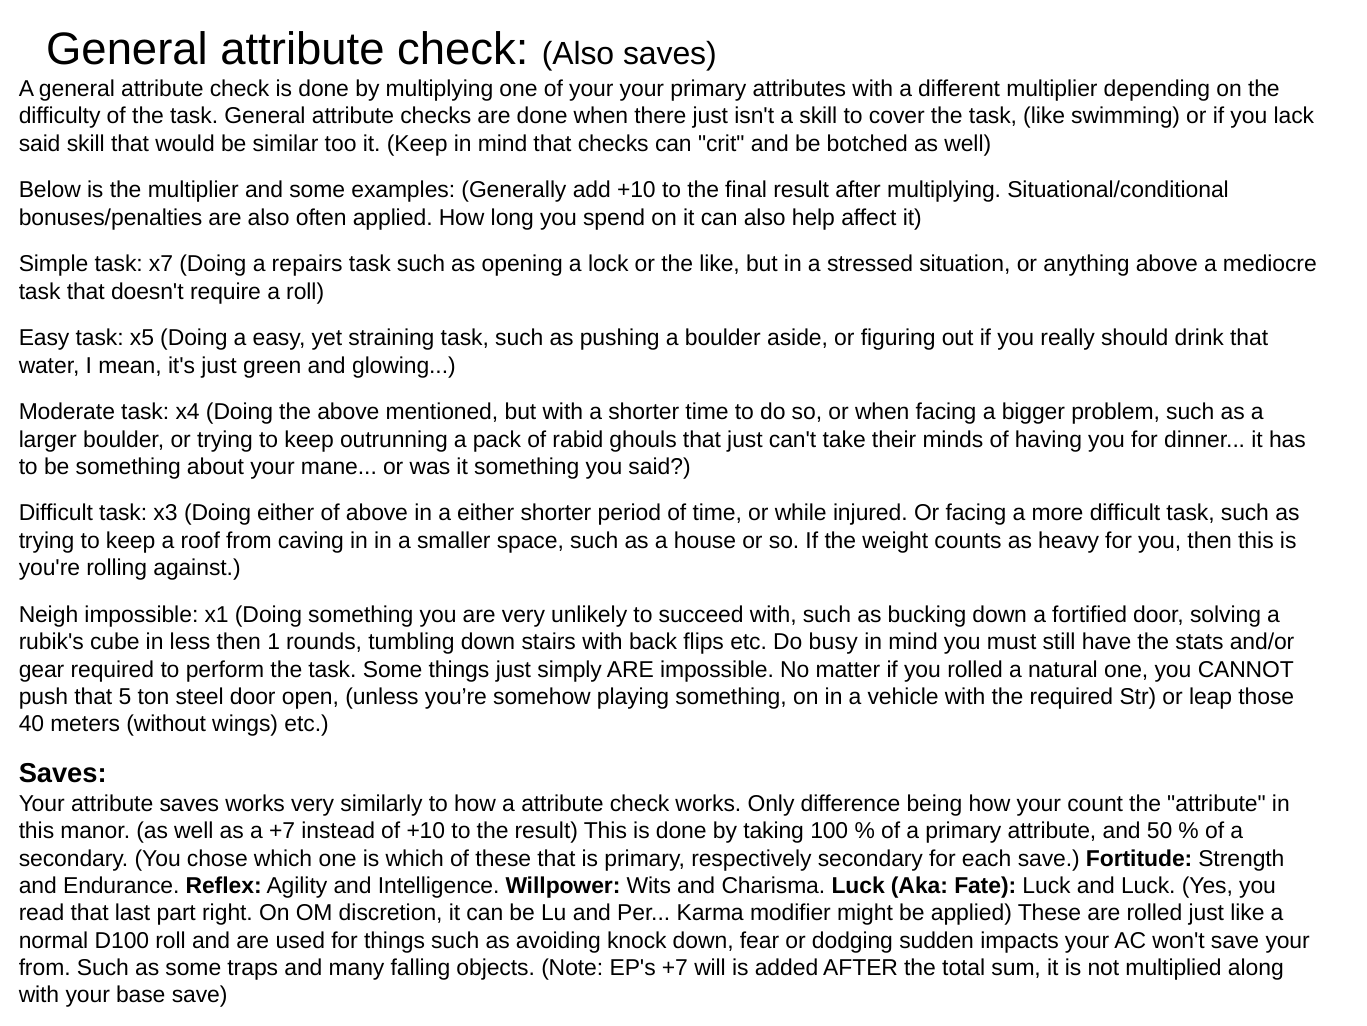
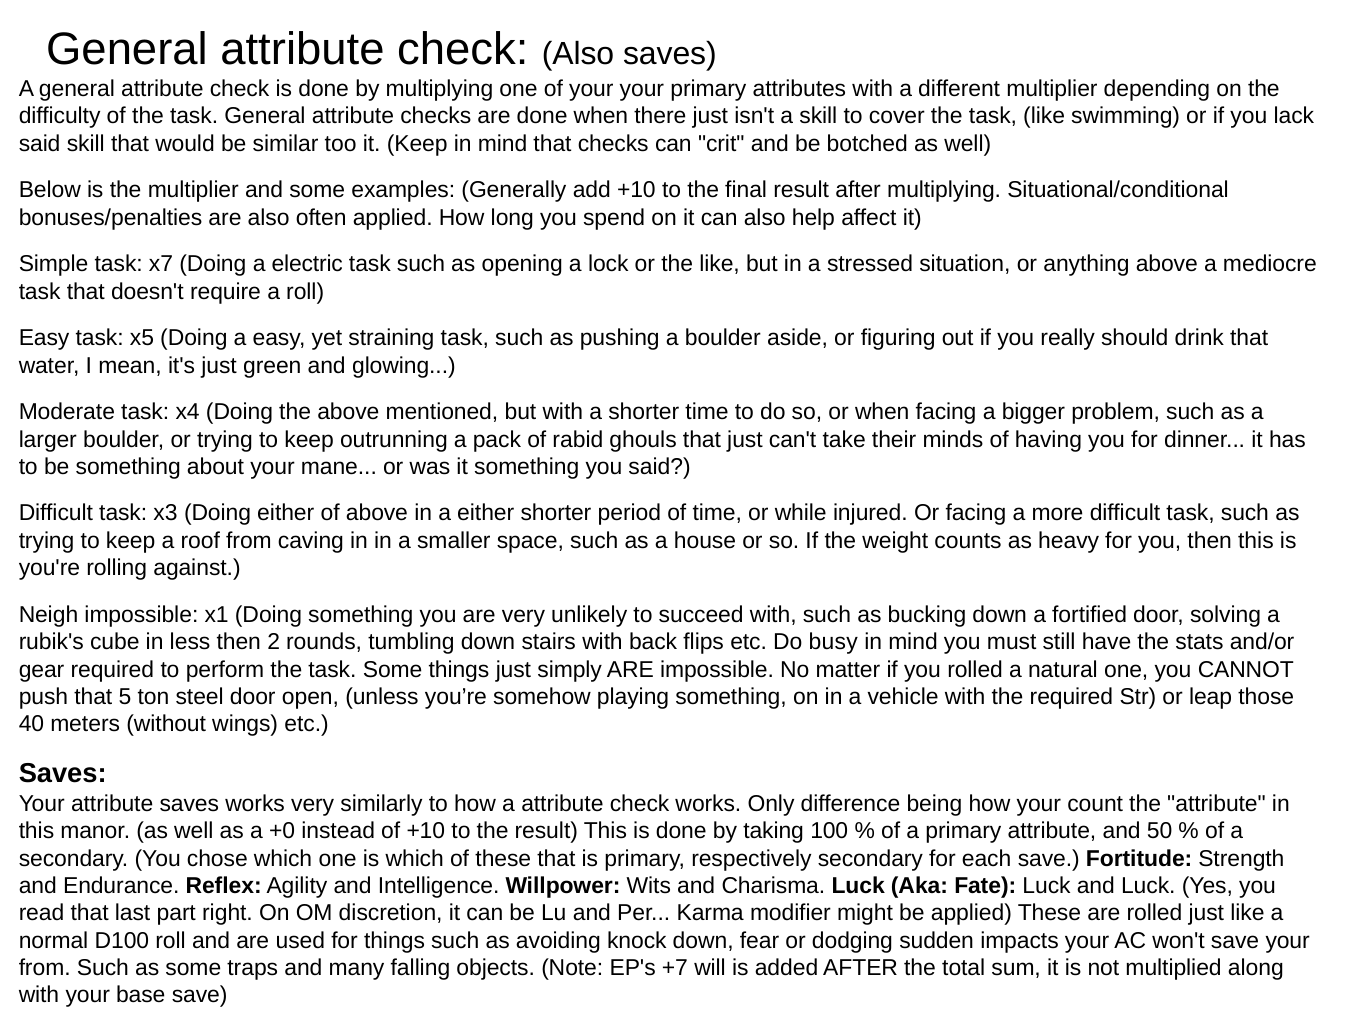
repairs: repairs -> electric
1: 1 -> 2
a +7: +7 -> +0
